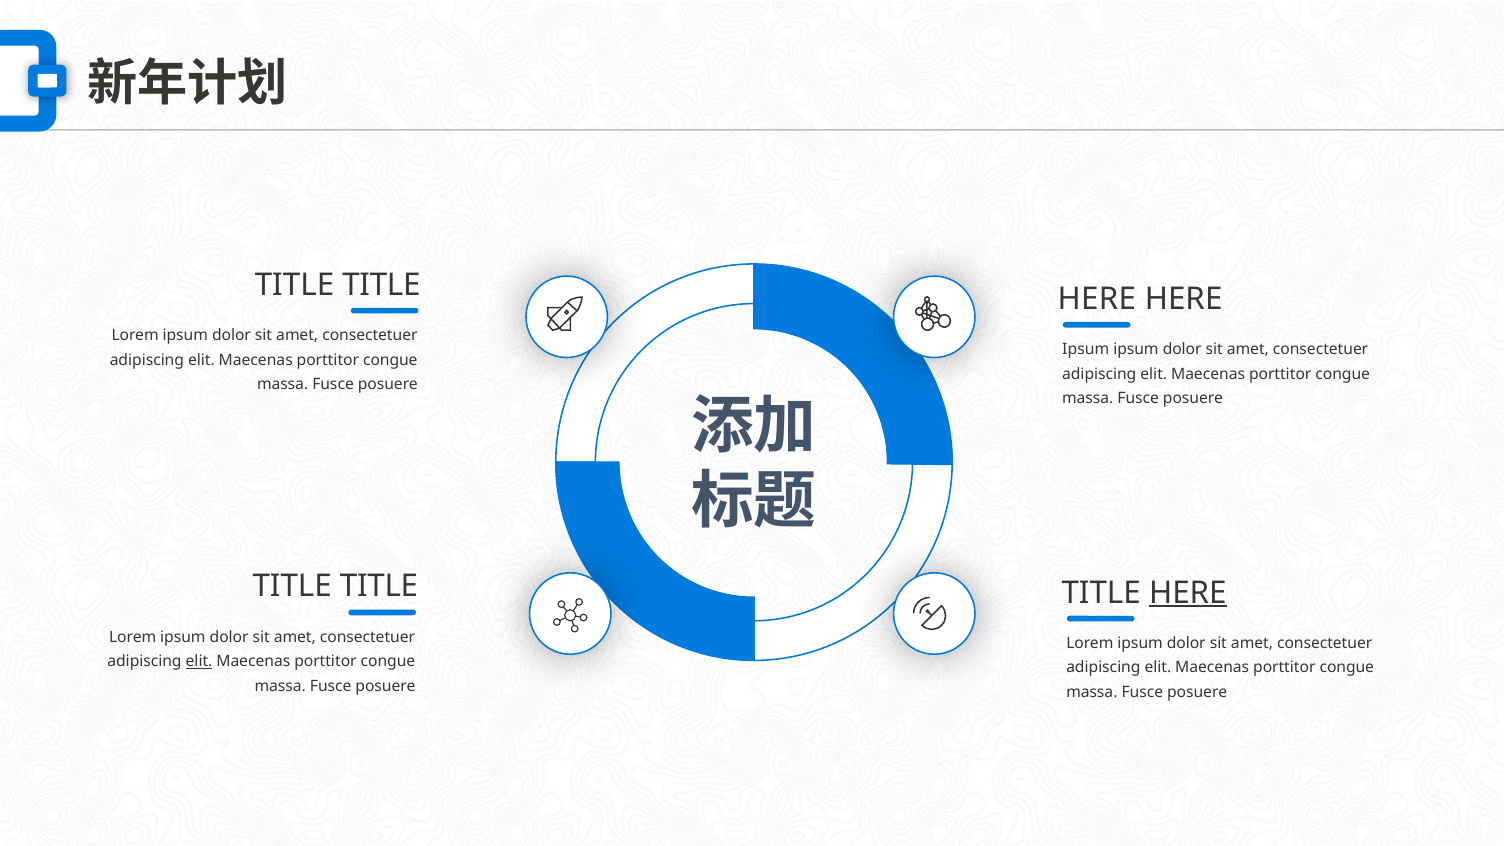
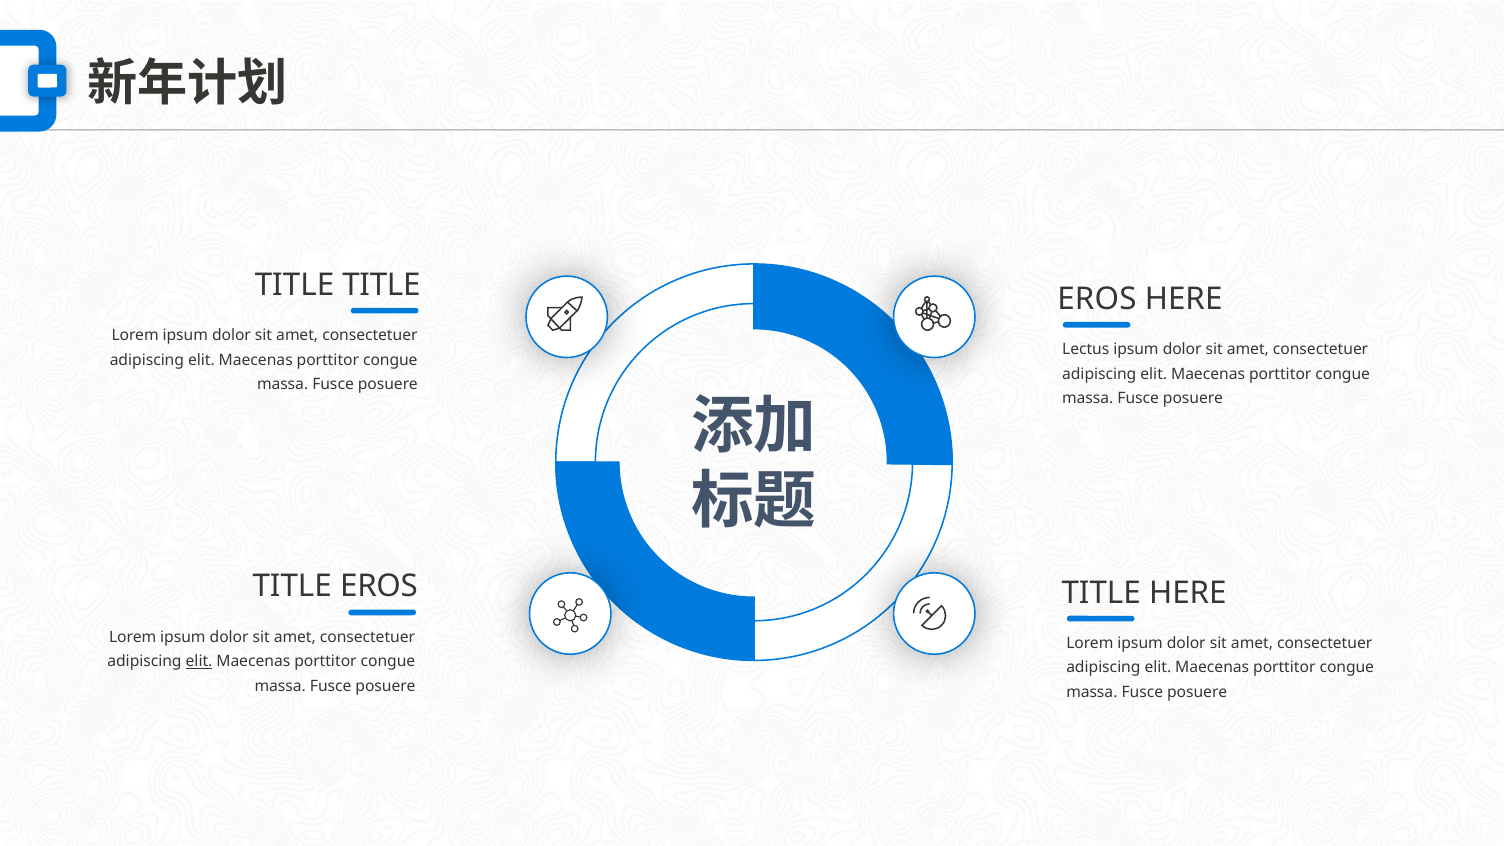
HERE at (1097, 299): HERE -> EROS
Ipsum at (1086, 350): Ipsum -> Lectus
TITLE at (379, 587): TITLE -> EROS
HERE at (1188, 593) underline: present -> none
